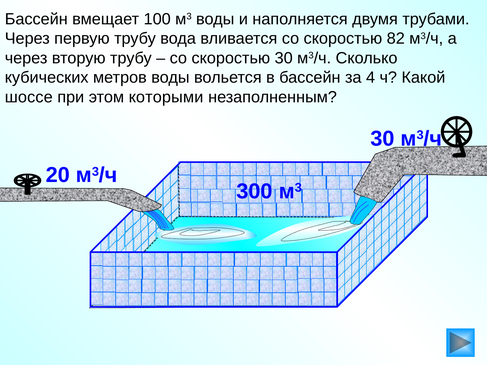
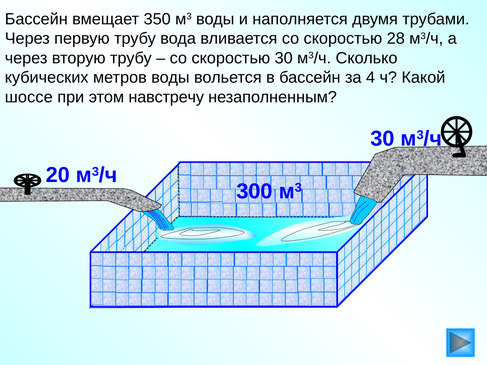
100: 100 -> 350
82: 82 -> 28
которыми: которыми -> навстречу
